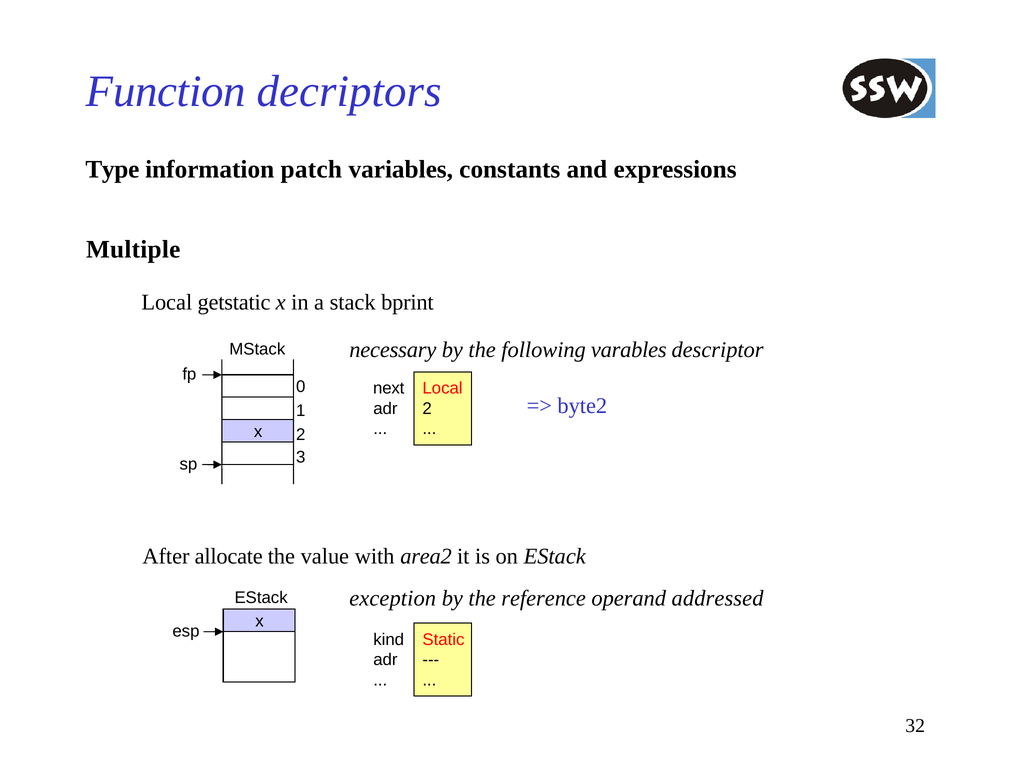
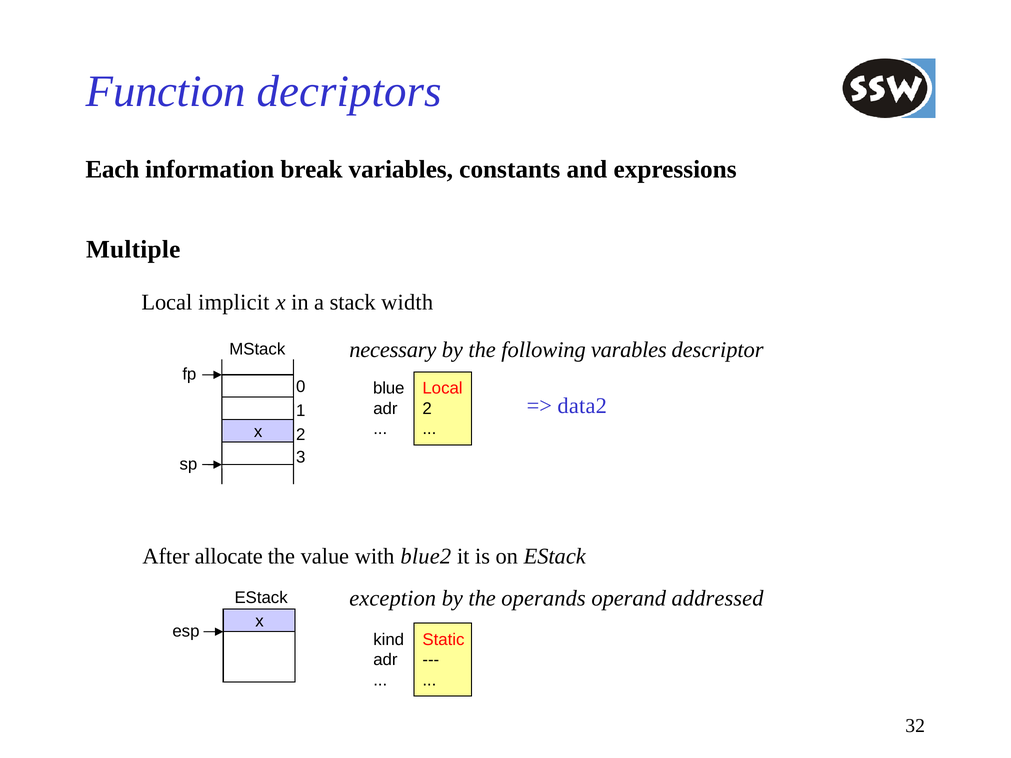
Type: Type -> Each
patch: patch -> break
getstatic: getstatic -> implicit
bprint: bprint -> width
next: next -> blue
byte2: byte2 -> data2
area2: area2 -> blue2
reference: reference -> operands
